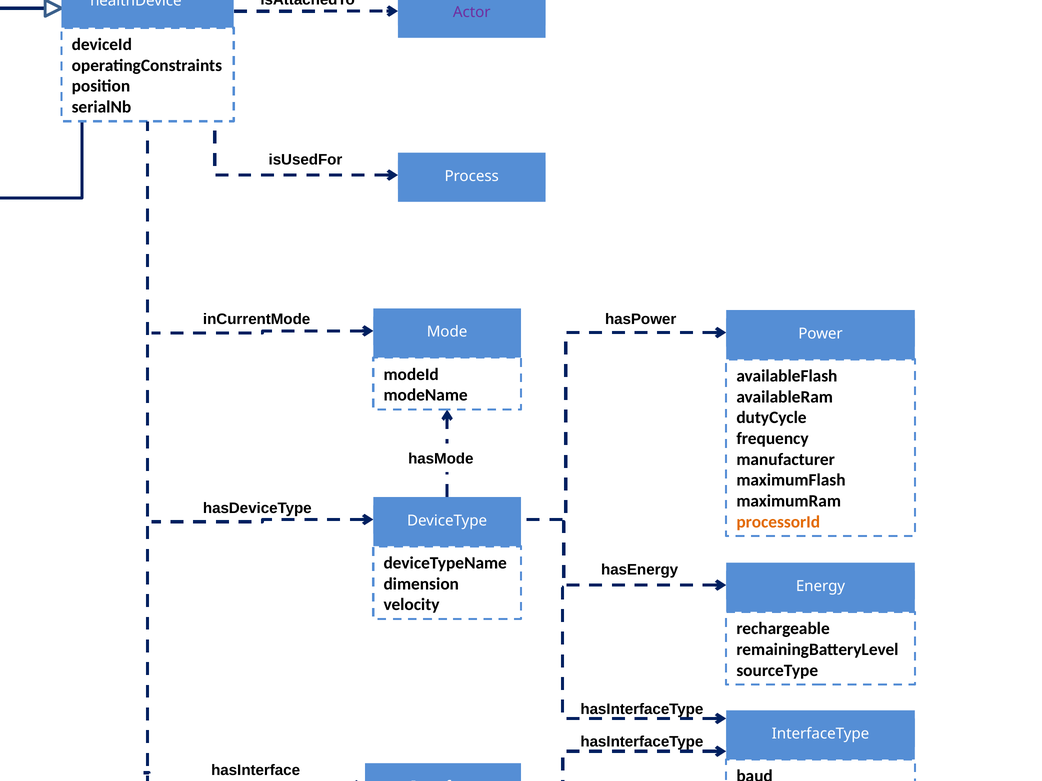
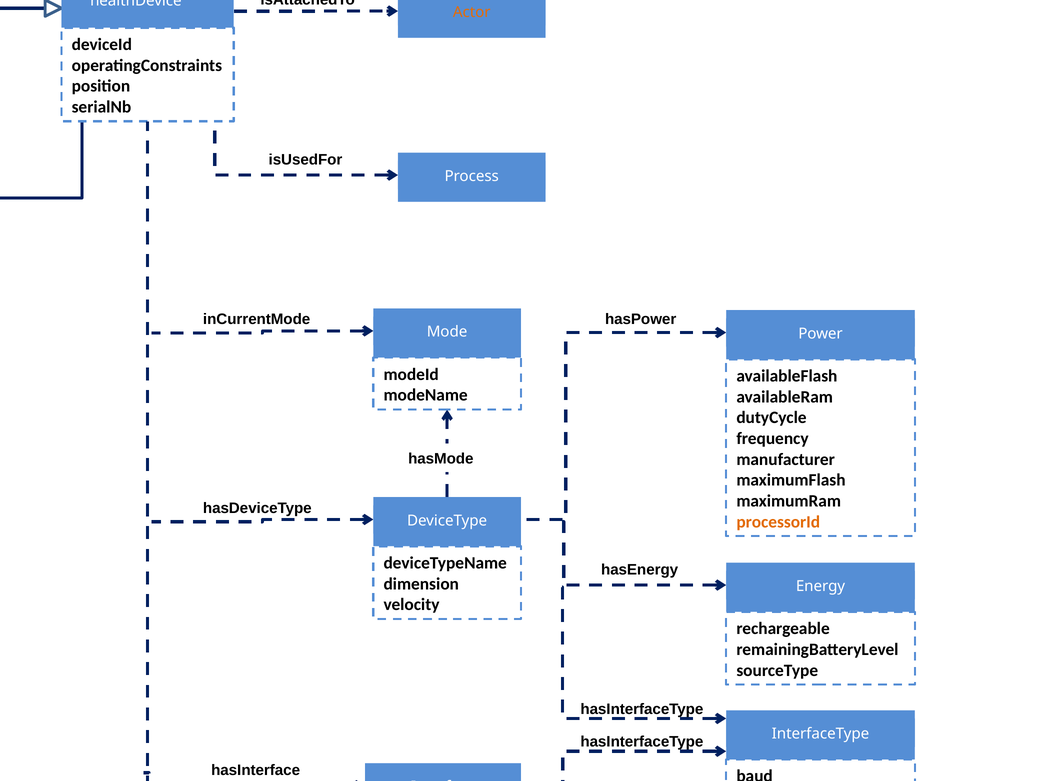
Actor colour: purple -> orange
